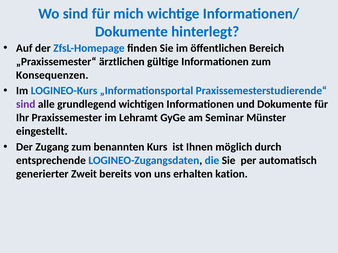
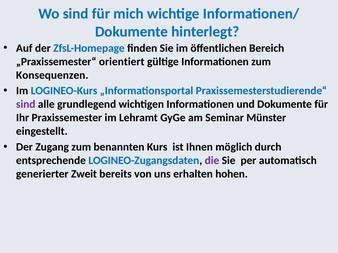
ärztlichen: ärztlichen -> orientiert
die colour: blue -> purple
kation: kation -> hohen
